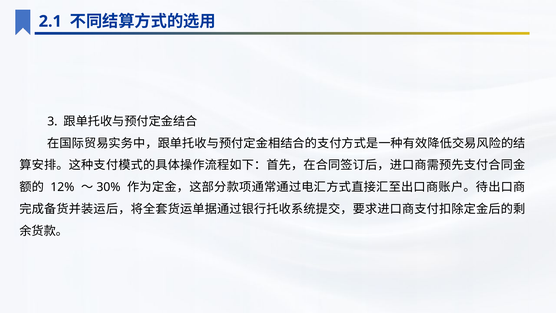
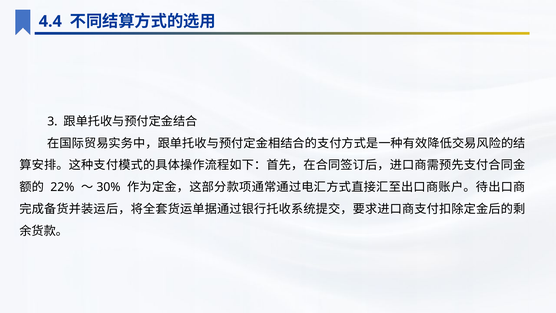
2.1: 2.1 -> 4.4
12%: 12% -> 22%
